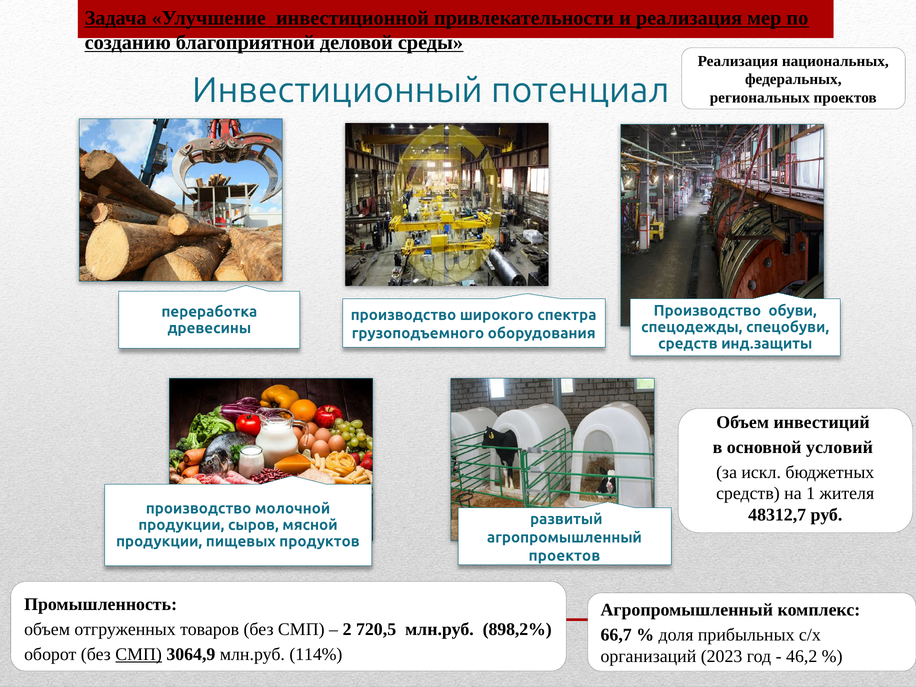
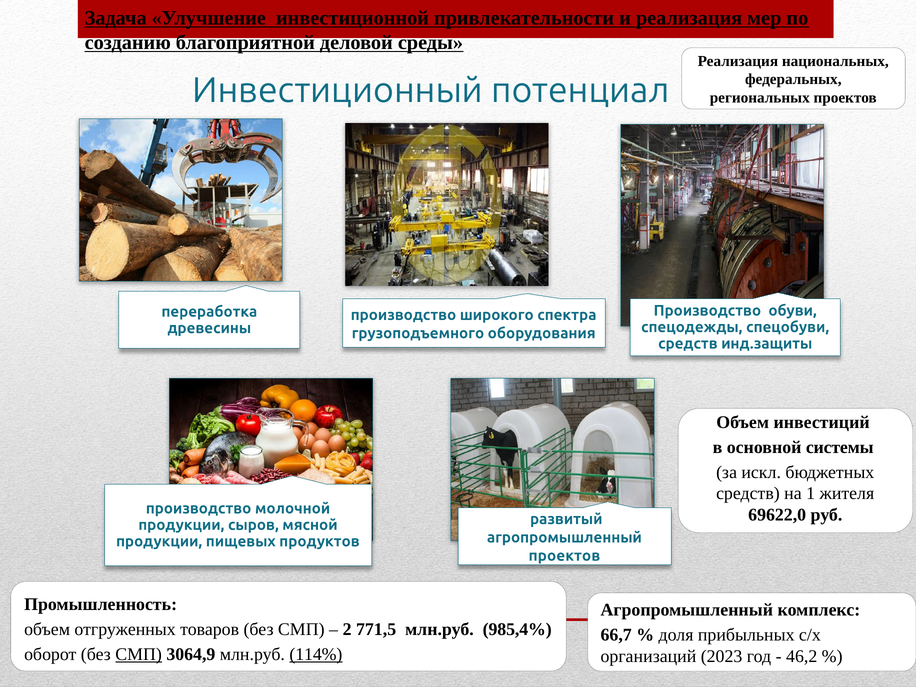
условий: условий -> системы
48312,7: 48312,7 -> 69622,0
720,5: 720,5 -> 771,5
898,2%: 898,2% -> 985,4%
114% underline: none -> present
